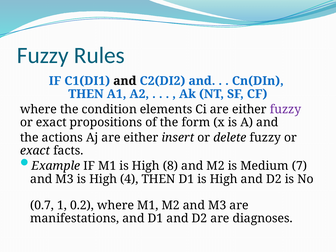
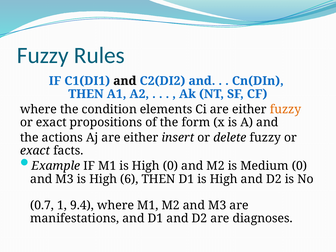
fuzzy at (286, 109) colour: purple -> orange
High 8: 8 -> 0
Medium 7: 7 -> 0
4: 4 -> 6
0.2: 0.2 -> 9.4
